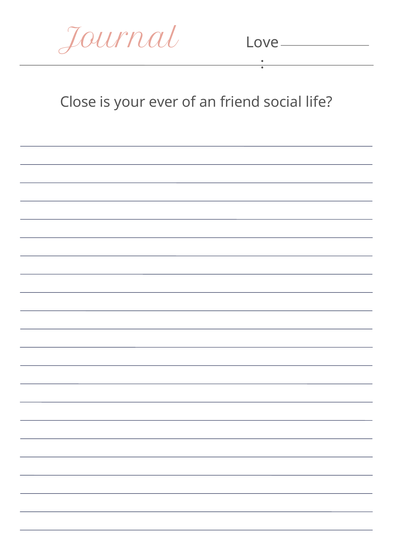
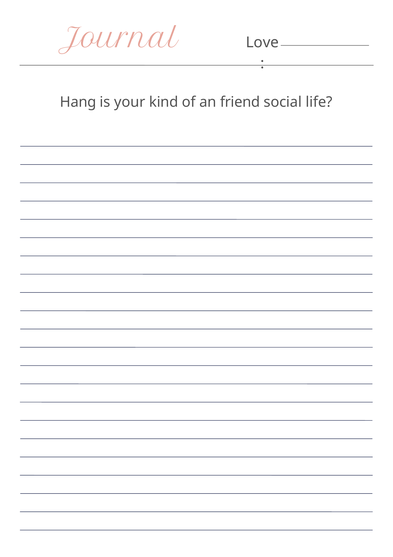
Close: Close -> Hang
ever: ever -> kind
